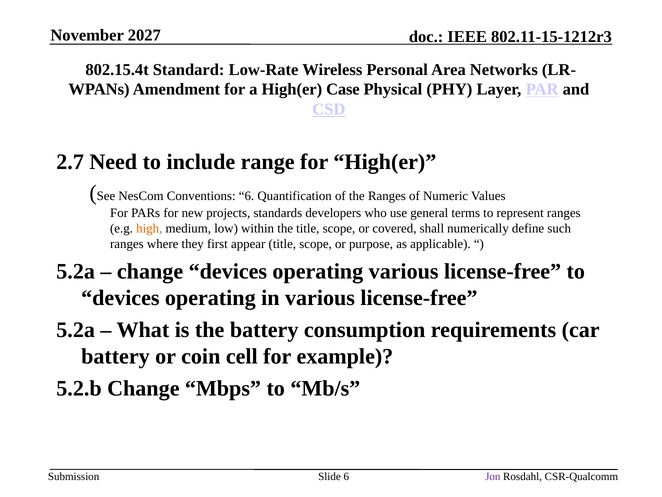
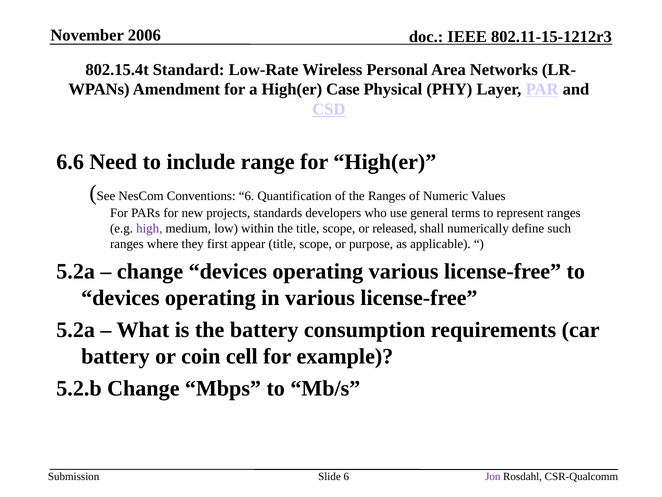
2027: 2027 -> 2006
2.7: 2.7 -> 6.6
high colour: orange -> purple
covered: covered -> released
